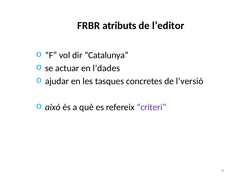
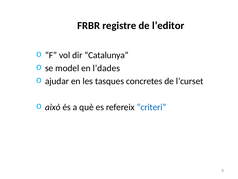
atributs: atributs -> registre
actuar: actuar -> model
l’versió: l’versió -> l’curset
criteri colour: purple -> blue
